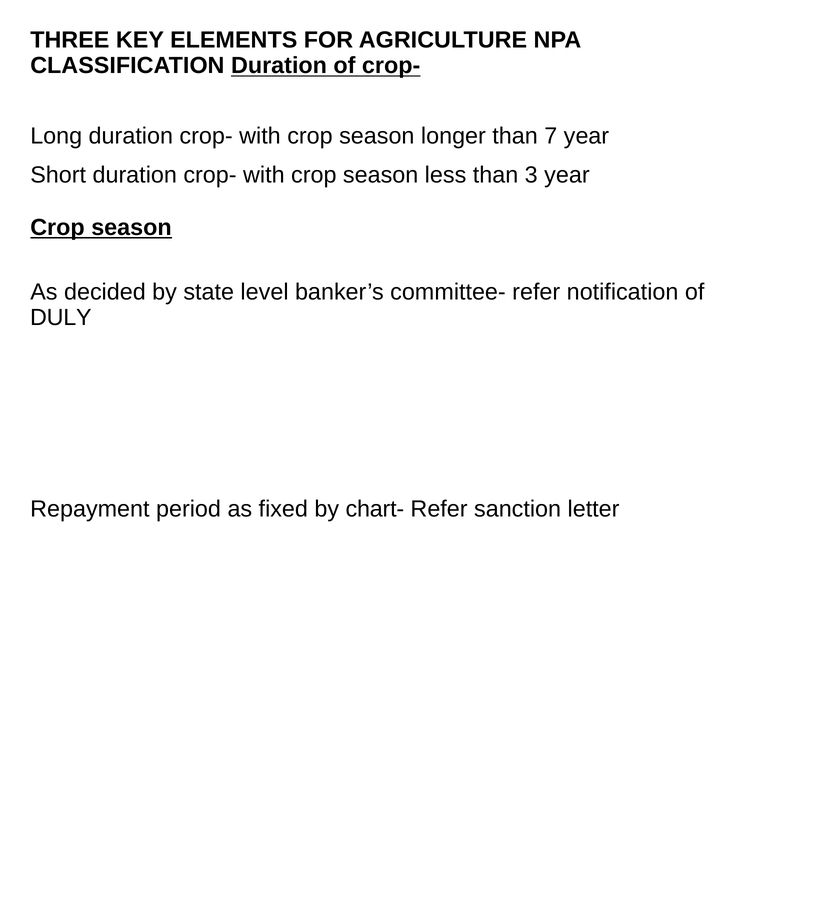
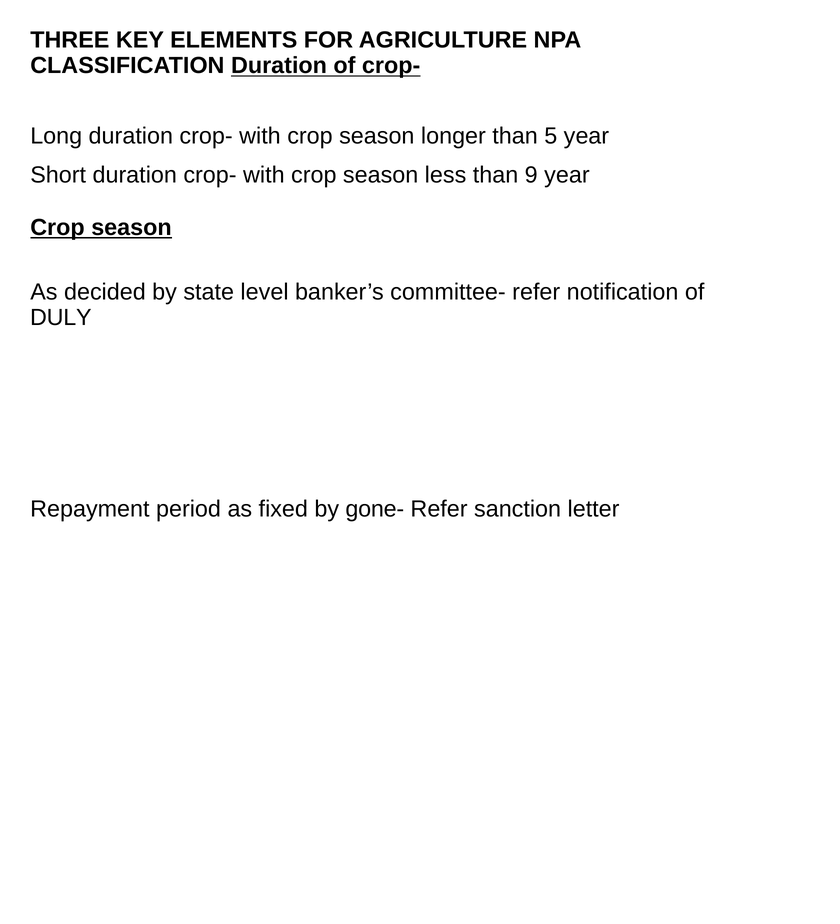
7: 7 -> 5
3: 3 -> 9
chart-: chart- -> gone-
